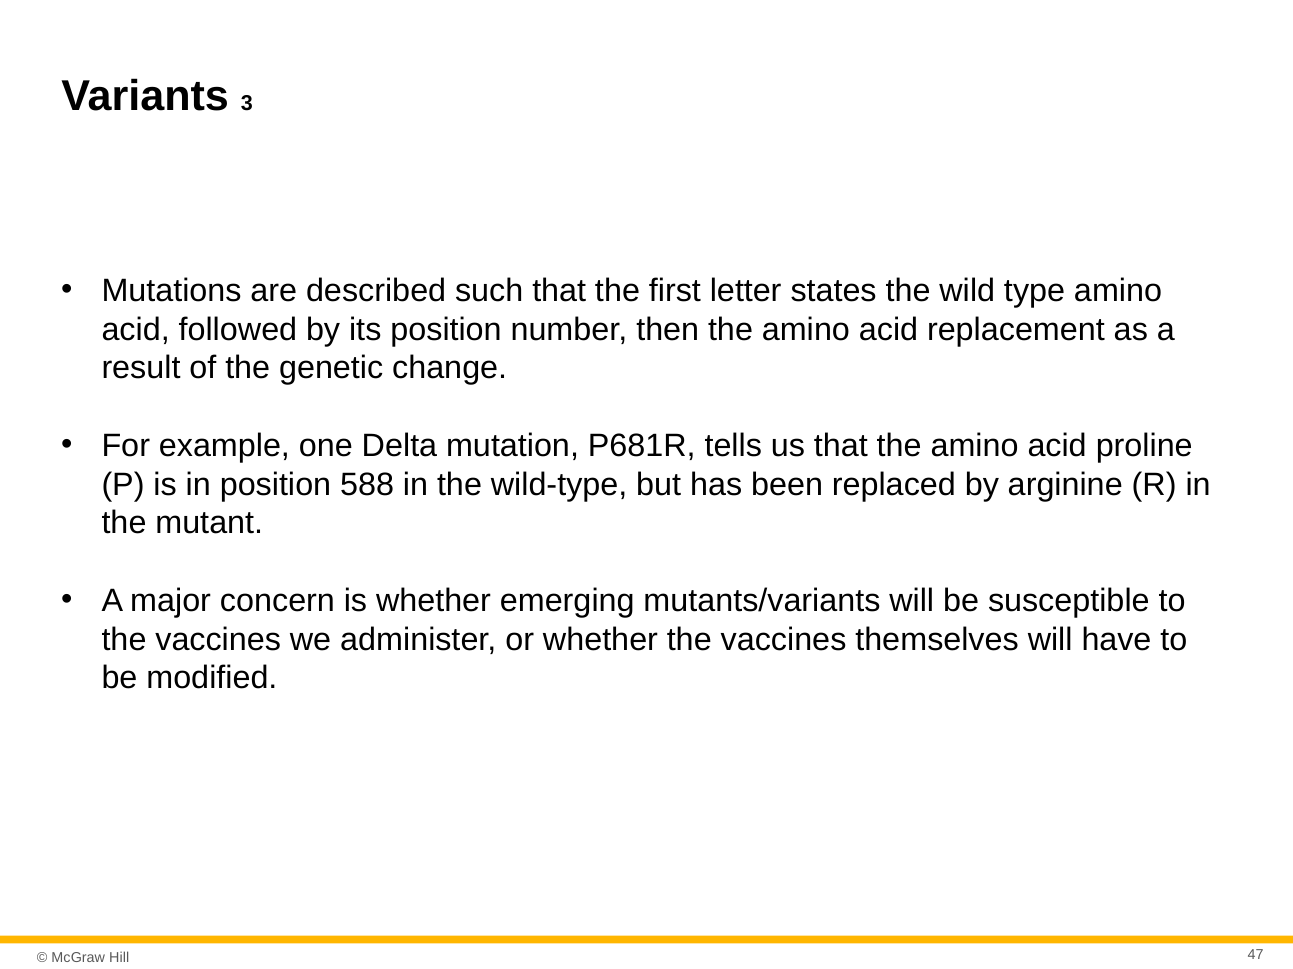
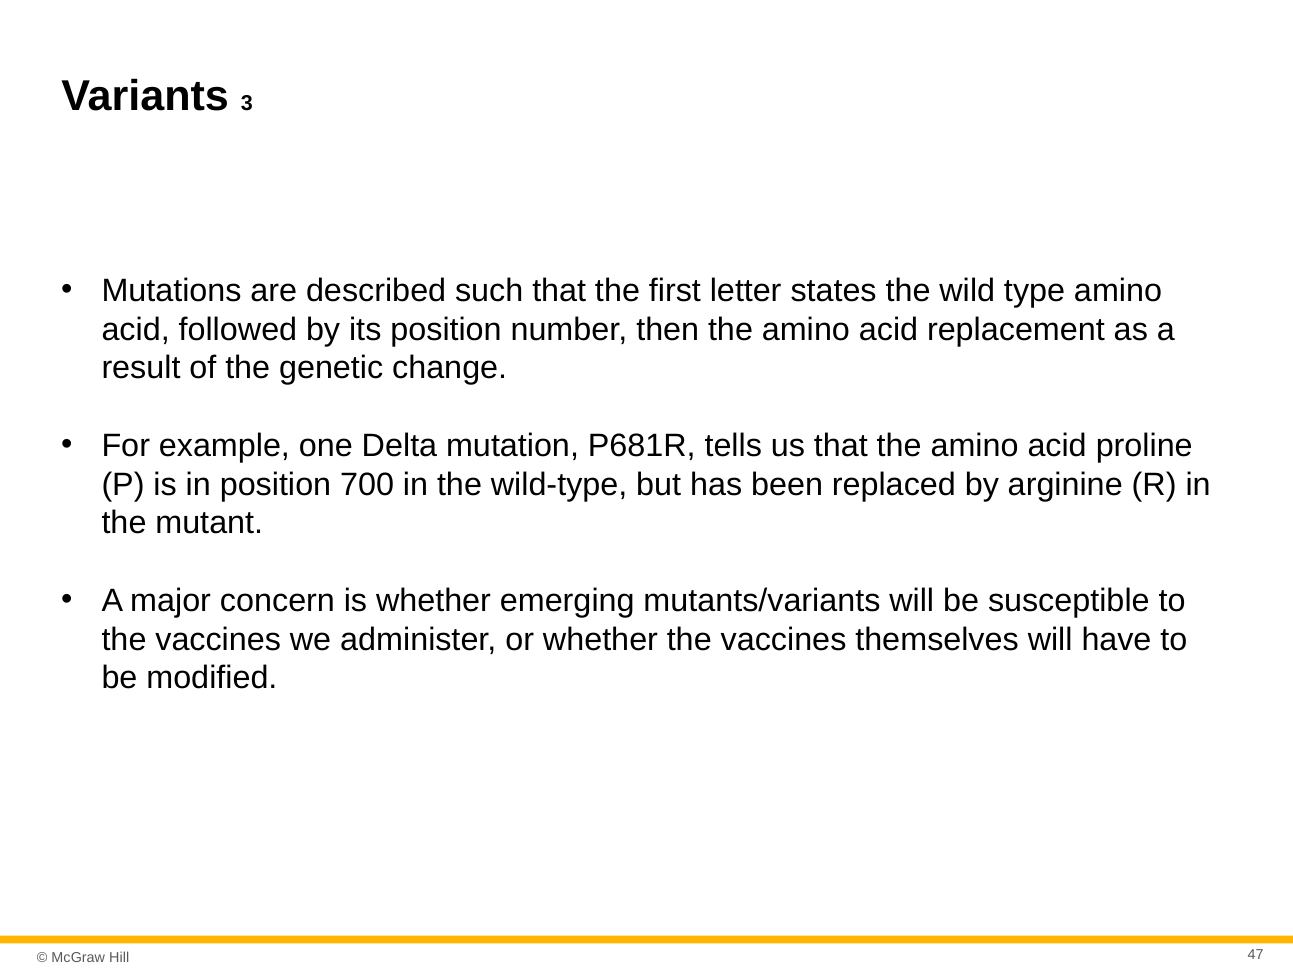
588: 588 -> 700
